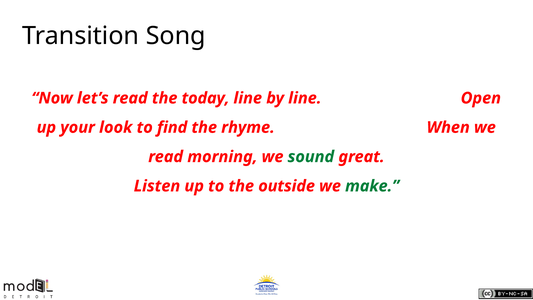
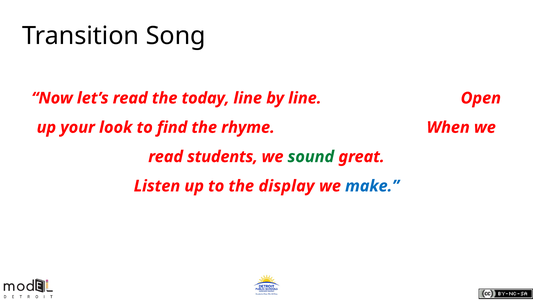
morning: morning -> students
outside: outside -> display
make colour: green -> blue
